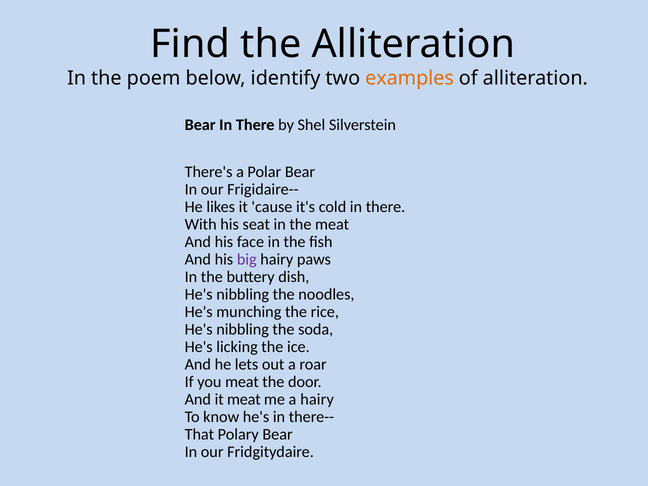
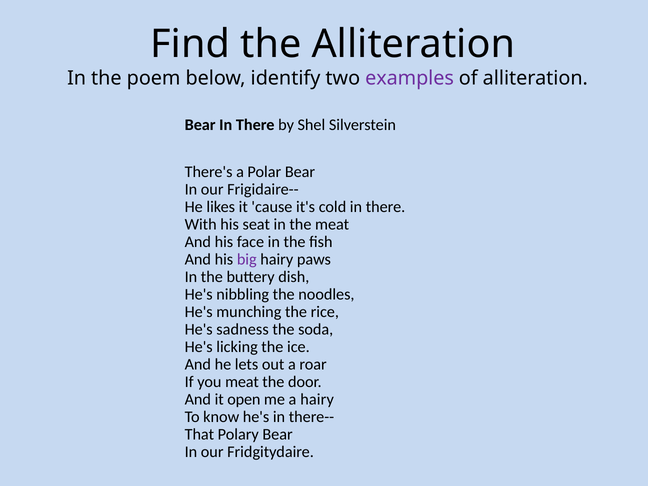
examples colour: orange -> purple
nibbling at (243, 330): nibbling -> sadness
it meat: meat -> open
